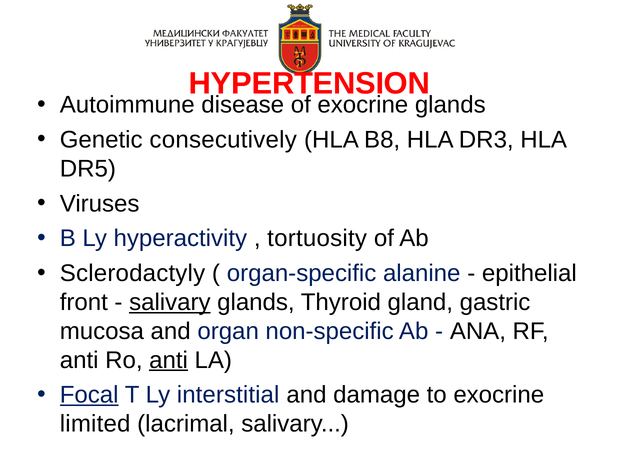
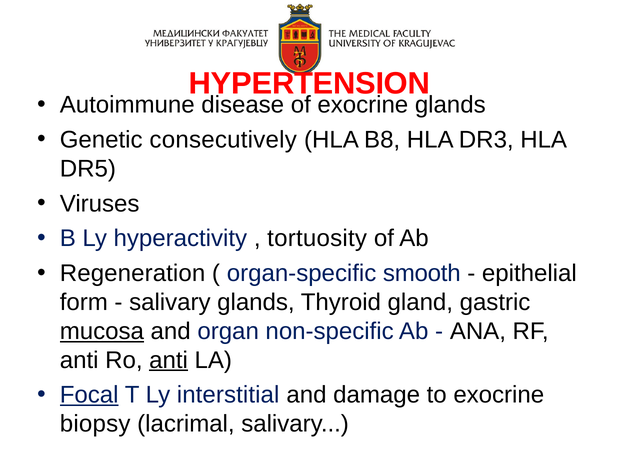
Sclerodactyly: Sclerodactyly -> Regeneration
alanine: alanine -> smooth
front: front -> form
salivary at (170, 303) underline: present -> none
mucosa underline: none -> present
limited: limited -> biopsy
